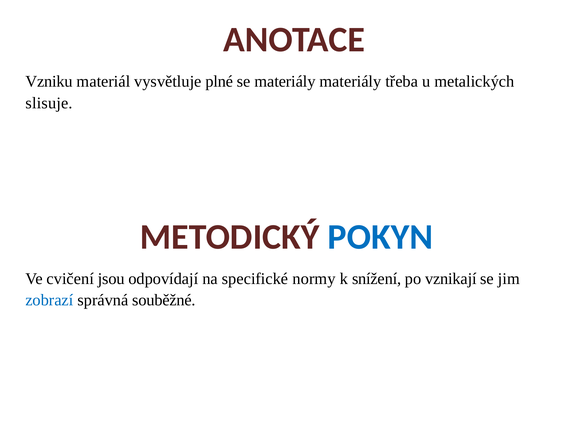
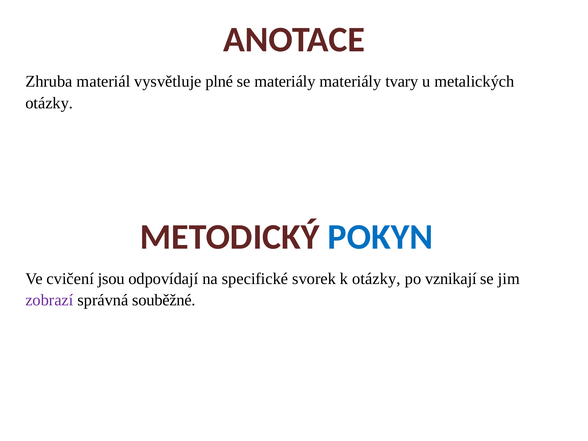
Vzniku: Vzniku -> Zhruba
třeba: třeba -> tvary
slisuje at (49, 103): slisuje -> otázky
normy: normy -> svorek
k snížení: snížení -> otázky
zobrazí colour: blue -> purple
